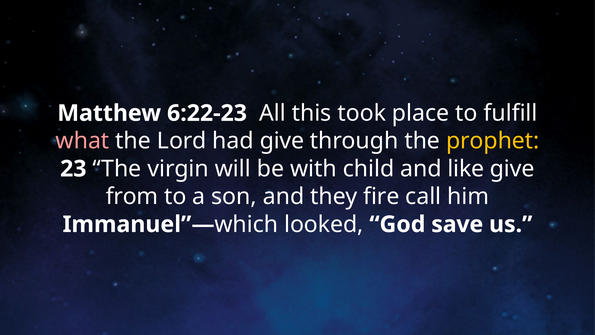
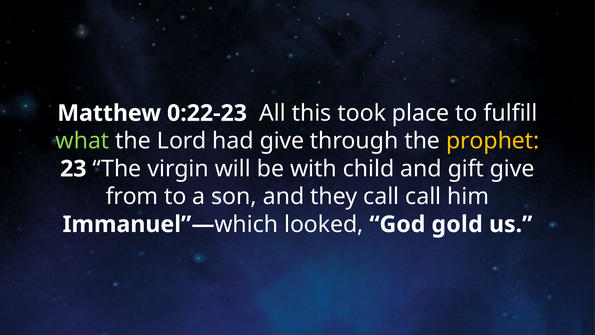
6:22-23: 6:22-23 -> 0:22-23
what colour: pink -> light green
like: like -> gift
they fire: fire -> call
save: save -> gold
